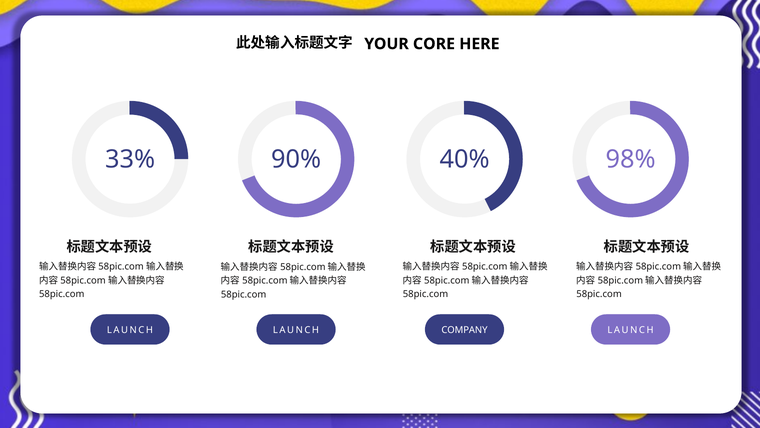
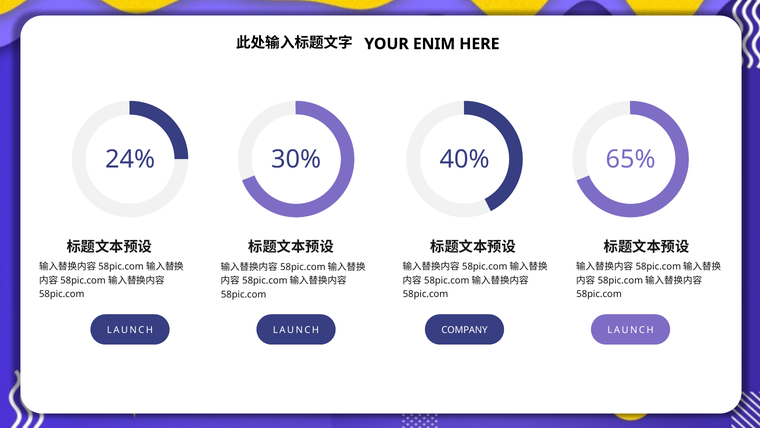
CORE: CORE -> ENIM
33%: 33% -> 24%
90%: 90% -> 30%
98%: 98% -> 65%
